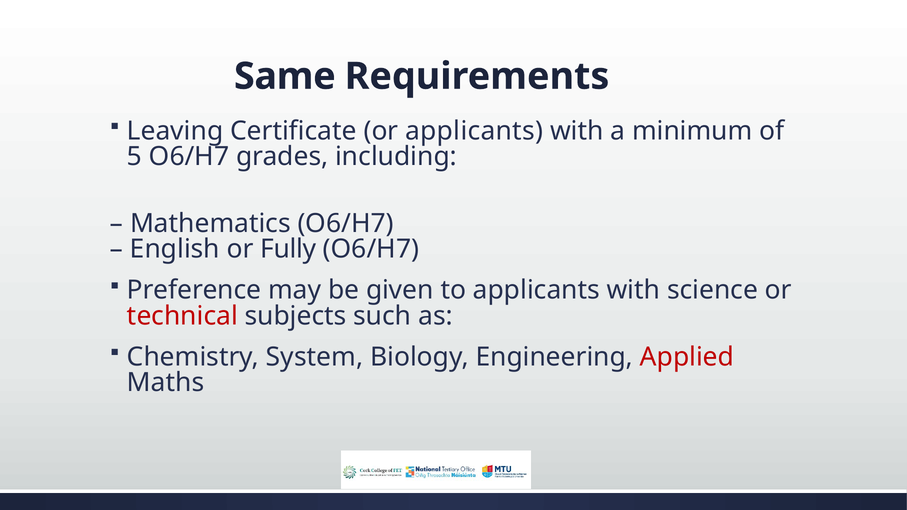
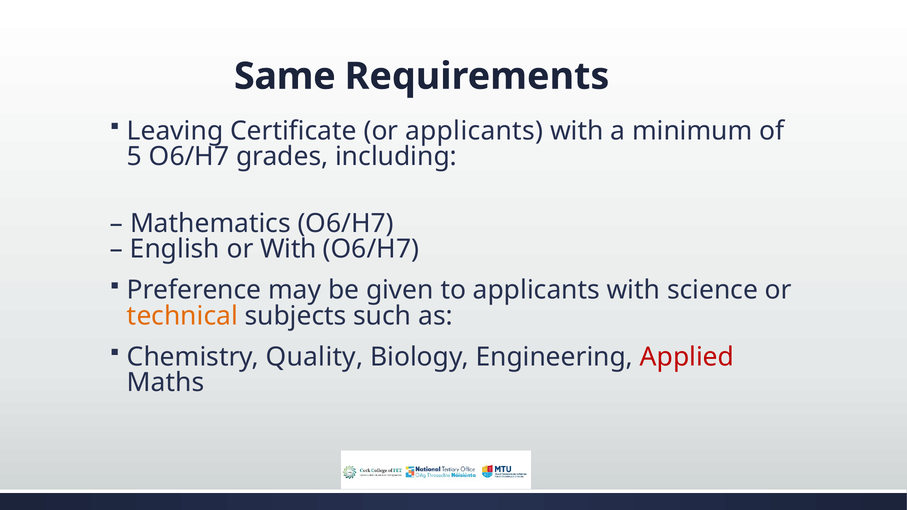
or Fully: Fully -> With
technical colour: red -> orange
System: System -> Quality
